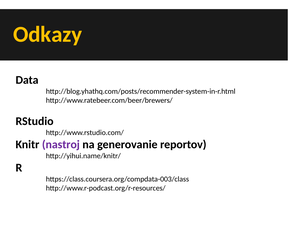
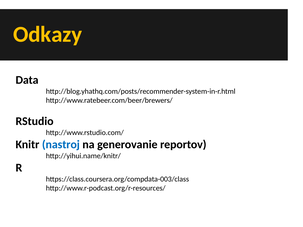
nastroj colour: purple -> blue
